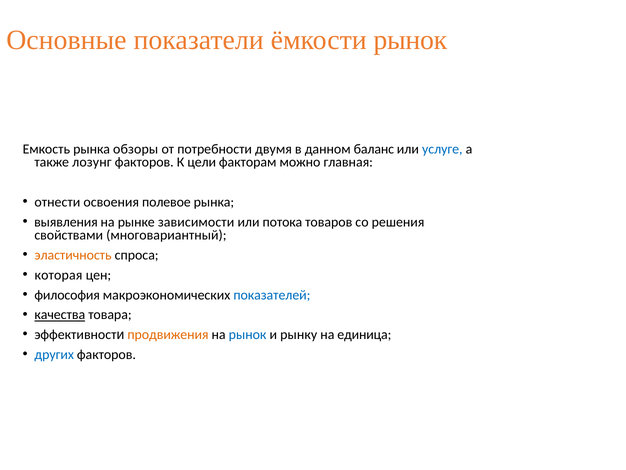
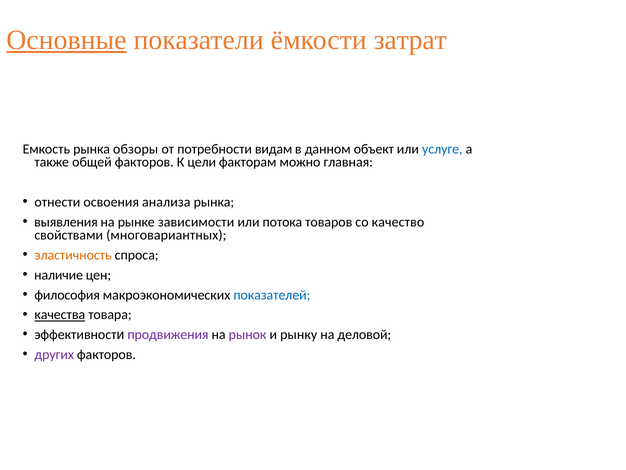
Основные underline: none -> present
ёмкости рынок: рынок -> затрат
двумя: двумя -> видам
баланс: баланс -> объект
лозунг: лозунг -> общей
полевое: полевое -> анализа
решения: решения -> качество
многовариантный: многовариантный -> многовариантных
которая: которая -> наличие
продвижения colour: orange -> purple
рынок at (248, 334) colour: blue -> purple
единица: единица -> деловой
других colour: blue -> purple
